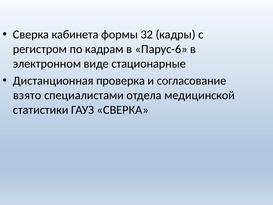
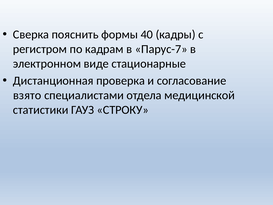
кабинета: кабинета -> пояснить
32: 32 -> 40
Парус-6: Парус-6 -> Парус-7
ГАУЗ СВЕРКА: СВЕРКА -> СТРОКУ
